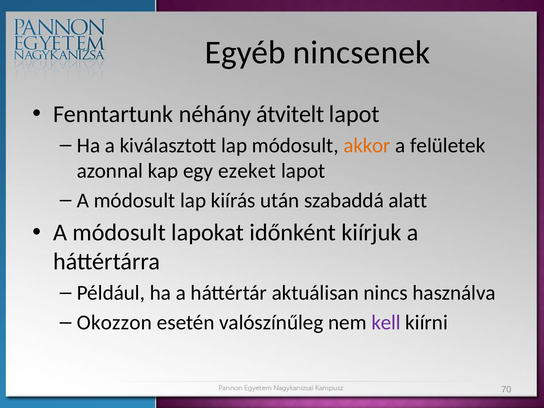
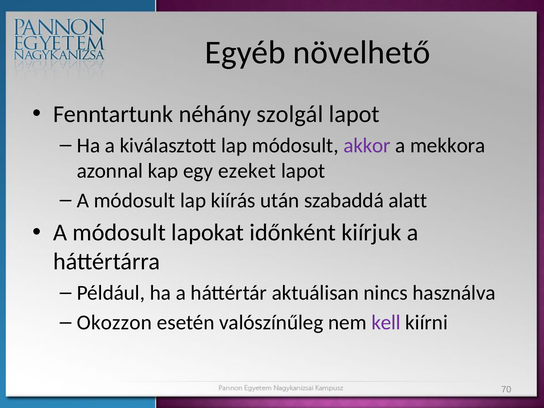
nincsenek: nincsenek -> növelhető
átvitelt: átvitelt -> szolgál
akkor colour: orange -> purple
felületek: felületek -> mekkora
